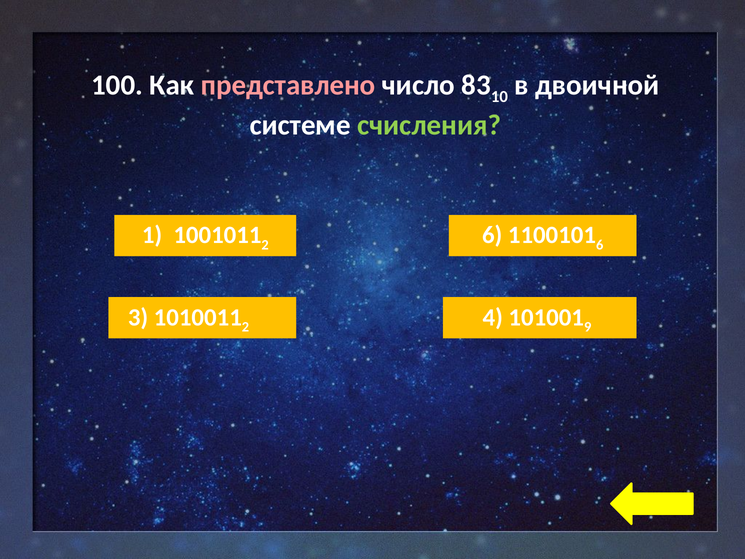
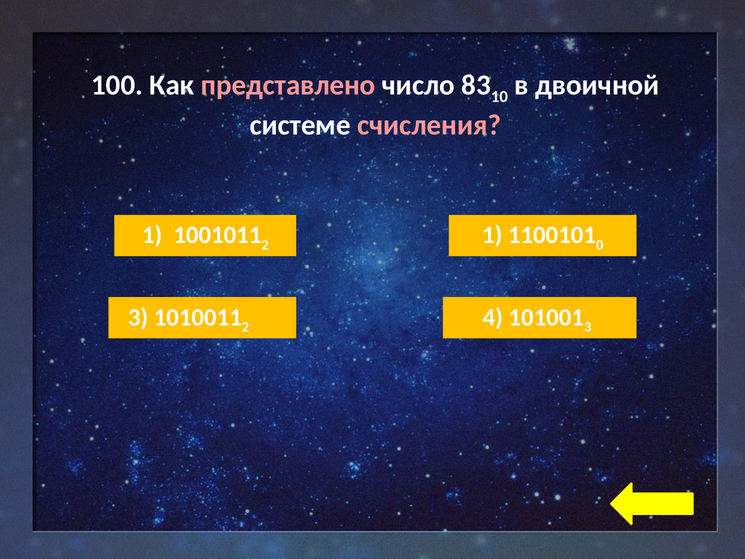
счисления colour: light green -> pink
2 6: 6 -> 1
6 at (600, 245): 6 -> 0
9 at (588, 327): 9 -> 3
